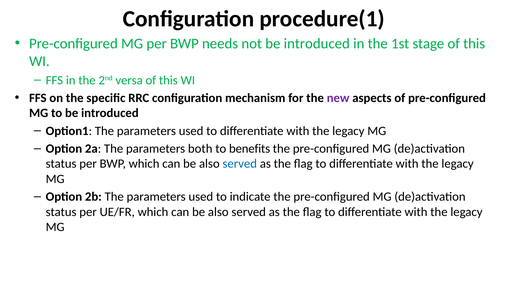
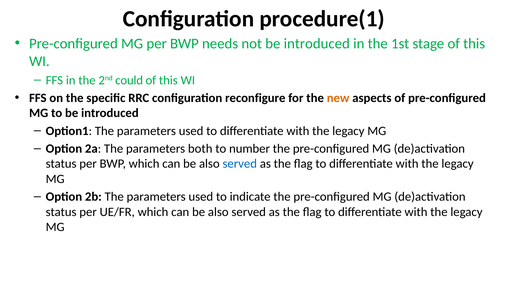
versa: versa -> could
mechanism: mechanism -> reconfigure
new colour: purple -> orange
benefits: benefits -> number
